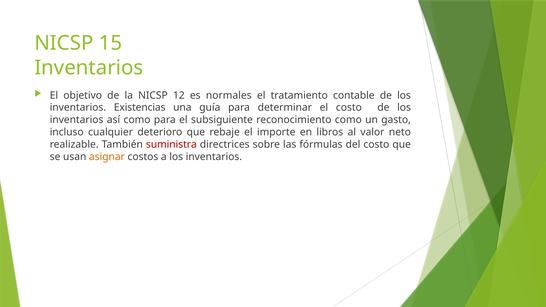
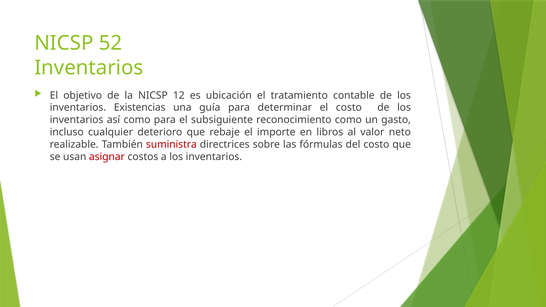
15: 15 -> 52
normales: normales -> ubicación
asignar colour: orange -> red
